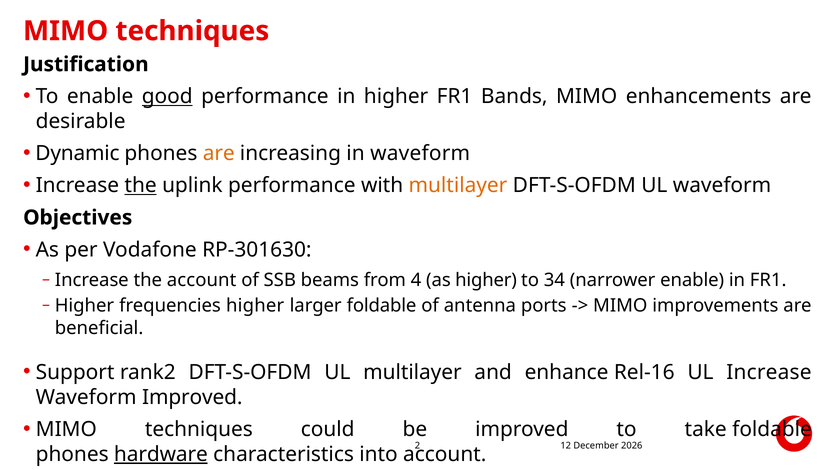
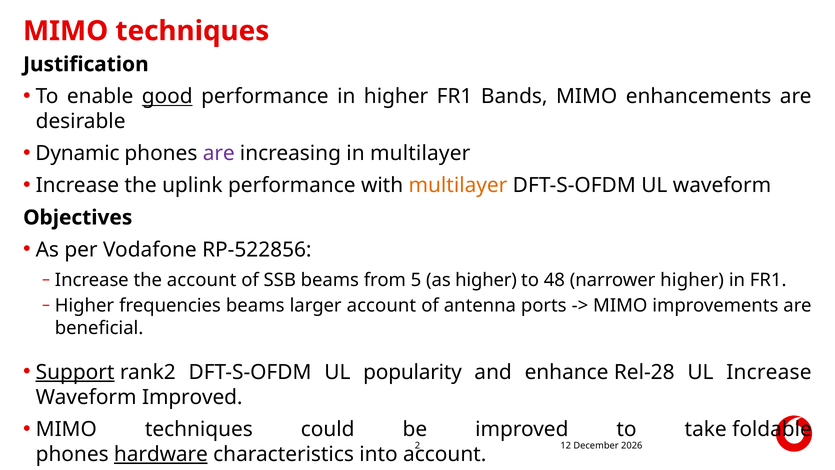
are at (219, 153) colour: orange -> purple
in waveform: waveform -> multilayer
the at (141, 185) underline: present -> none
RP-301630: RP-301630 -> RP-522856
4: 4 -> 5
34: 34 -> 48
narrower enable: enable -> higher
frequencies higher: higher -> beams
larger foldable: foldable -> account
Support underline: none -> present
UL multilayer: multilayer -> popularity
Rel-16: Rel-16 -> Rel-28
